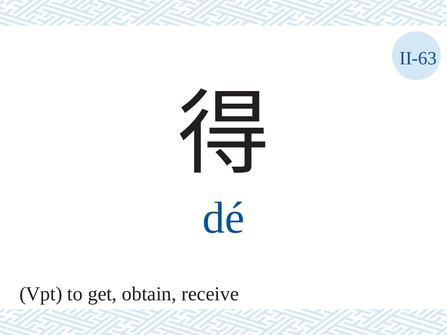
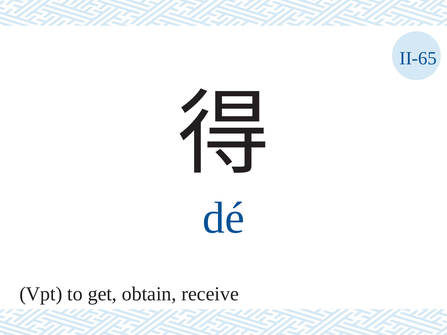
II-63: II-63 -> II-65
